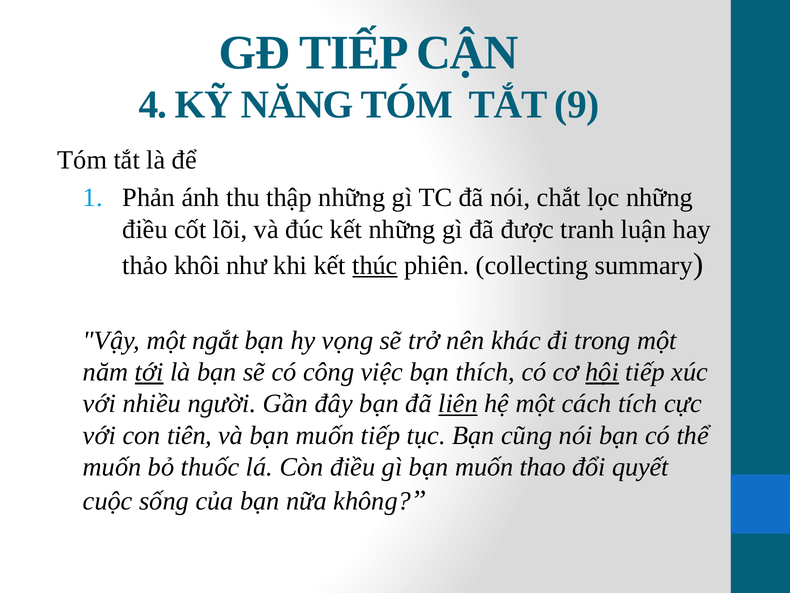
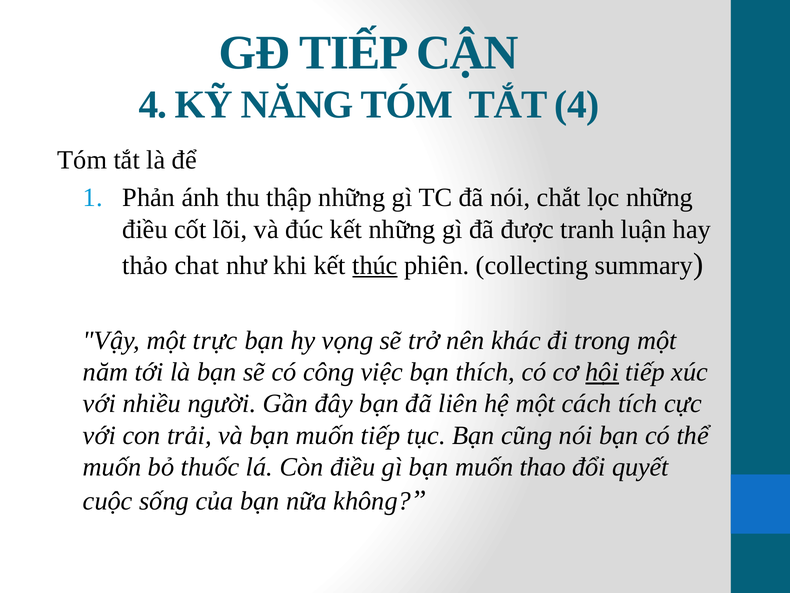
TẮT 9: 9 -> 4
khôi: khôi -> chat
ngắt: ngắt -> trực
tới underline: present -> none
liên underline: present -> none
tiên: tiên -> trải
